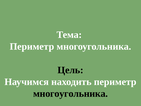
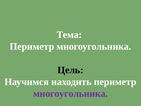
многоугольника at (71, 93) colour: black -> purple
